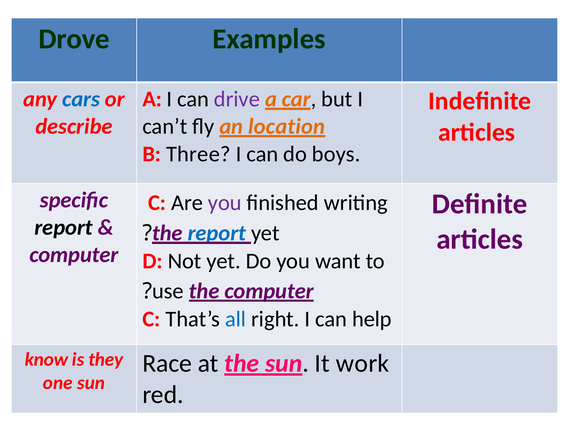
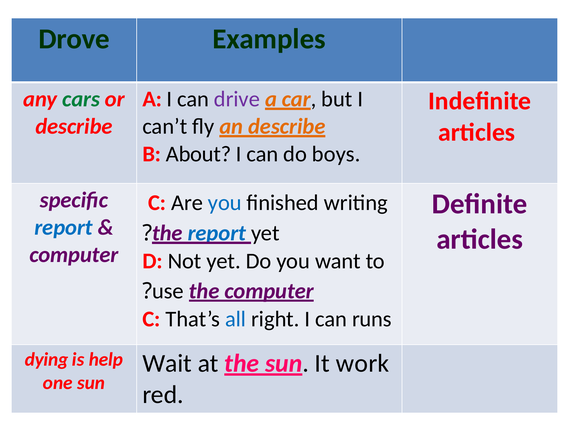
cars colour: blue -> green
an location: location -> describe
Three: Three -> About
you at (225, 203) colour: purple -> blue
report at (64, 228) colour: black -> blue
help: help -> runs
know: know -> dying
they: they -> help
Race: Race -> Wait
